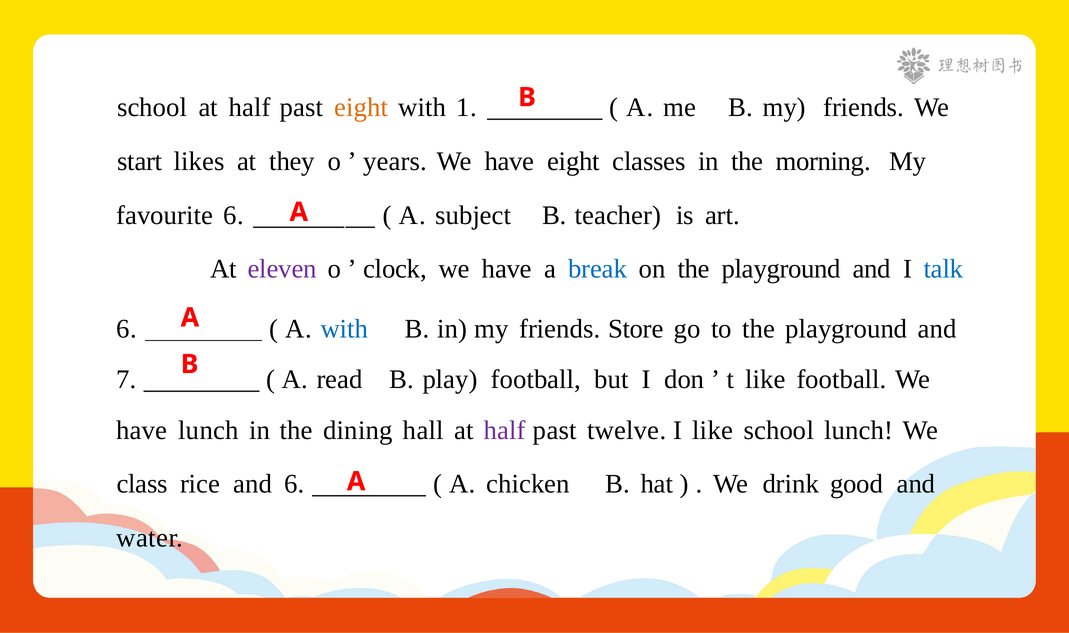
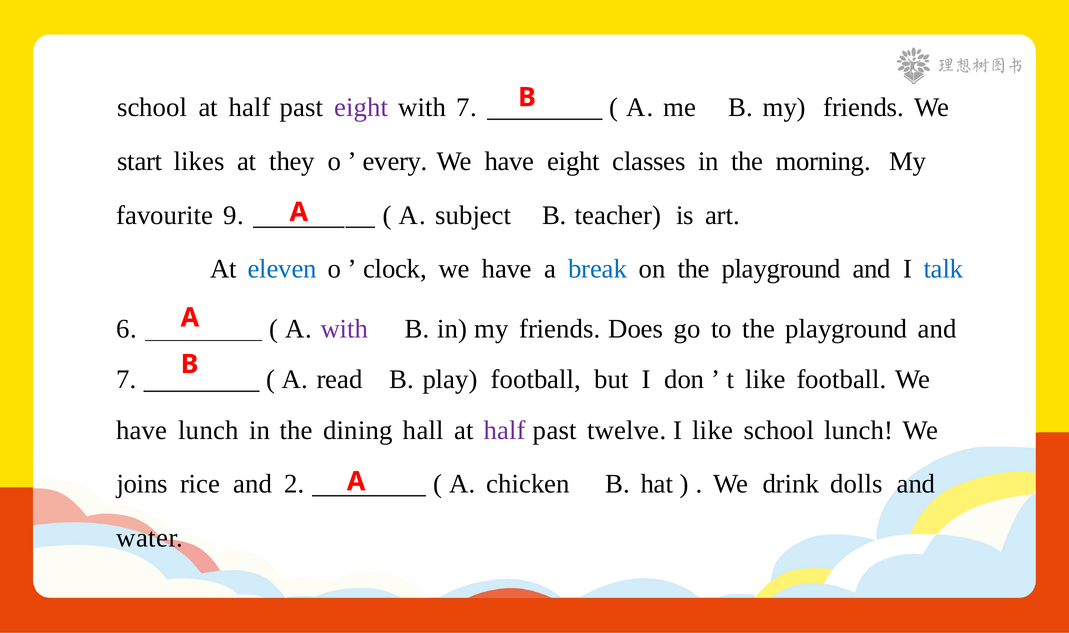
eight at (361, 107) colour: orange -> purple
with 1: 1 -> 7
years: years -> every
favourite 6: 6 -> 9
eleven colour: purple -> blue
with at (344, 328) colour: blue -> purple
Store: Store -> Does
class: class -> joins
and 6: 6 -> 2
good: good -> dolls
